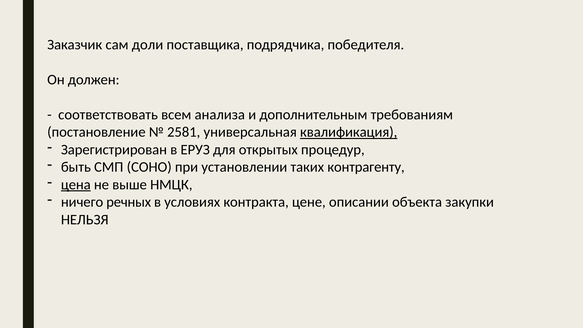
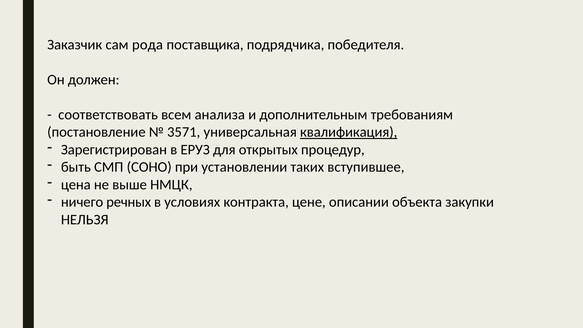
доли: доли -> рода
2581: 2581 -> 3571
контрагенту: контрагенту -> вступившее
цена underline: present -> none
